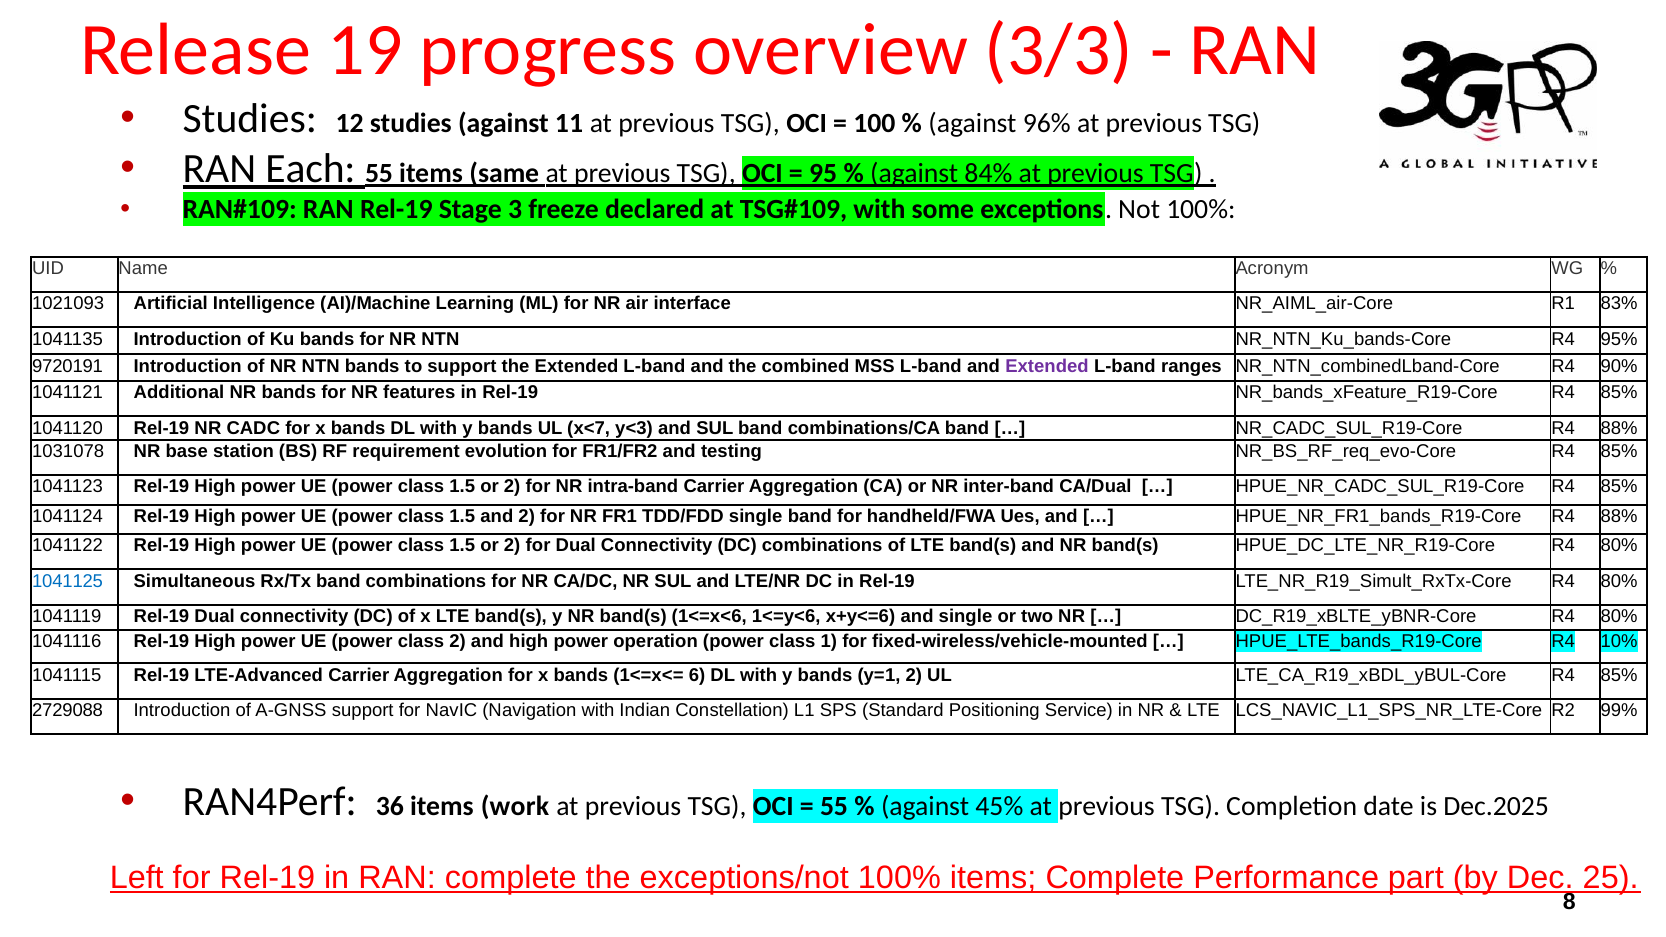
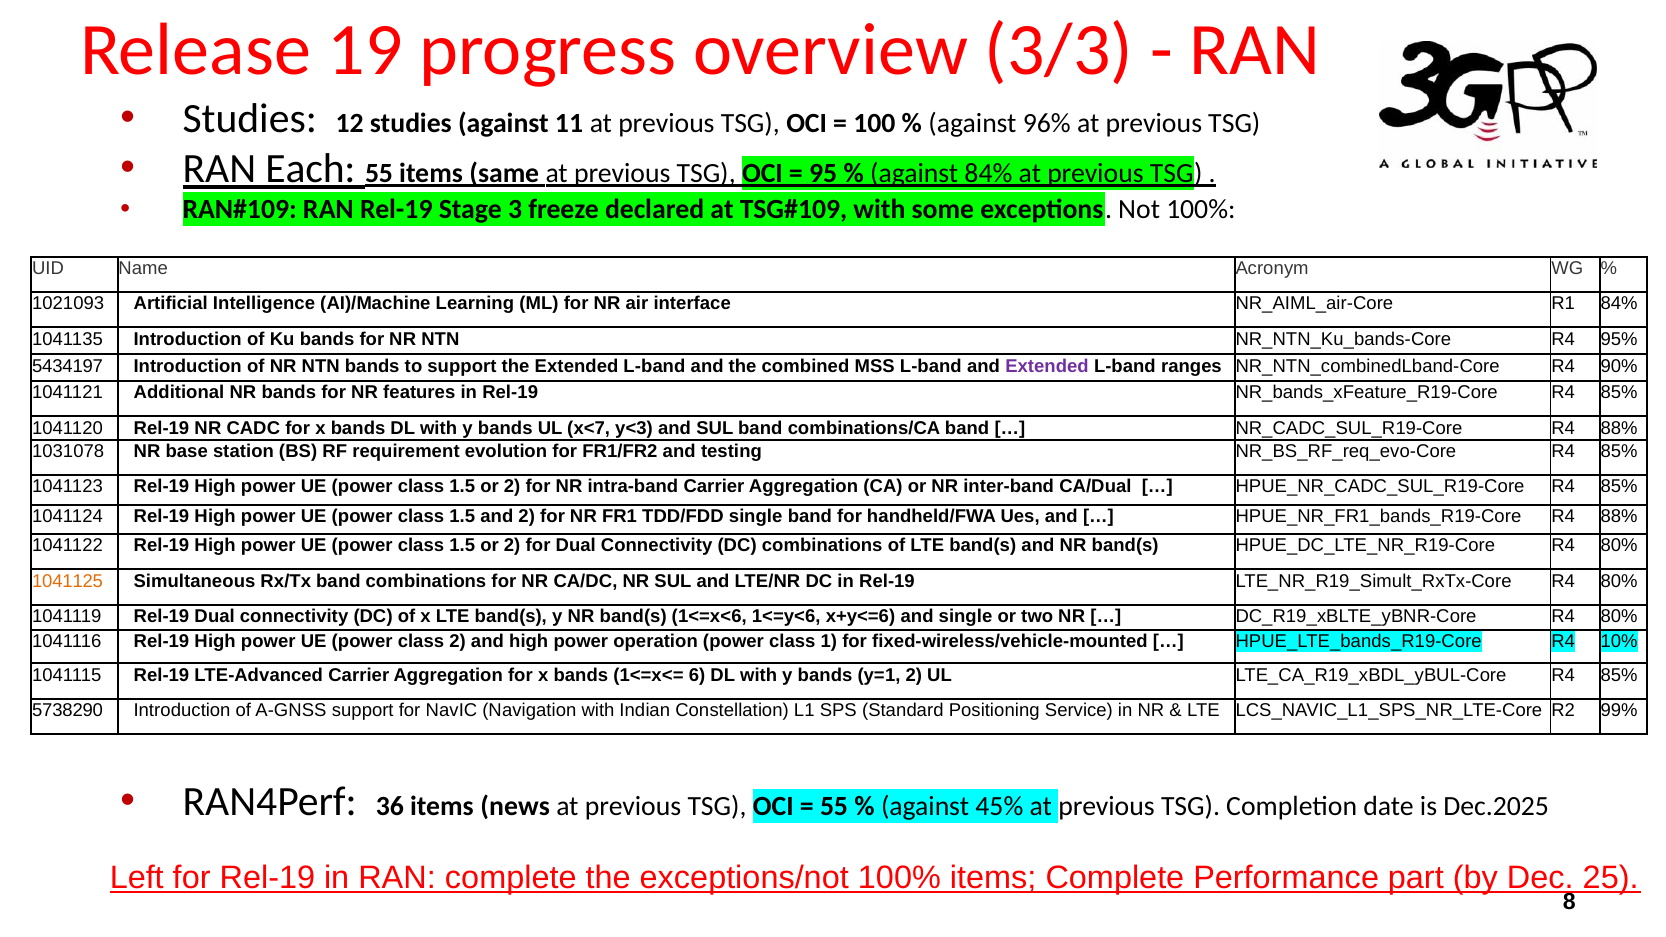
R1 83%: 83% -> 84%
9720191: 9720191 -> 5434197
1041125 colour: blue -> orange
2729088: 2729088 -> 5738290
work: work -> news
